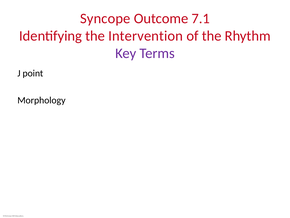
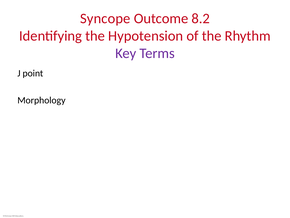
7.1: 7.1 -> 8.2
Intervention: Intervention -> Hypotension
